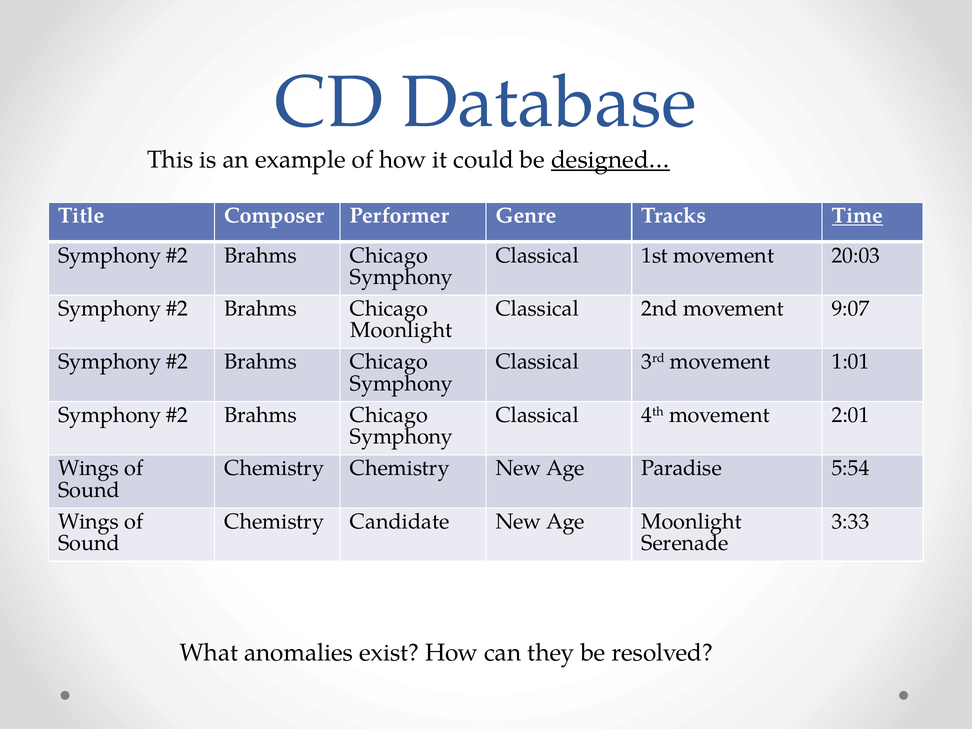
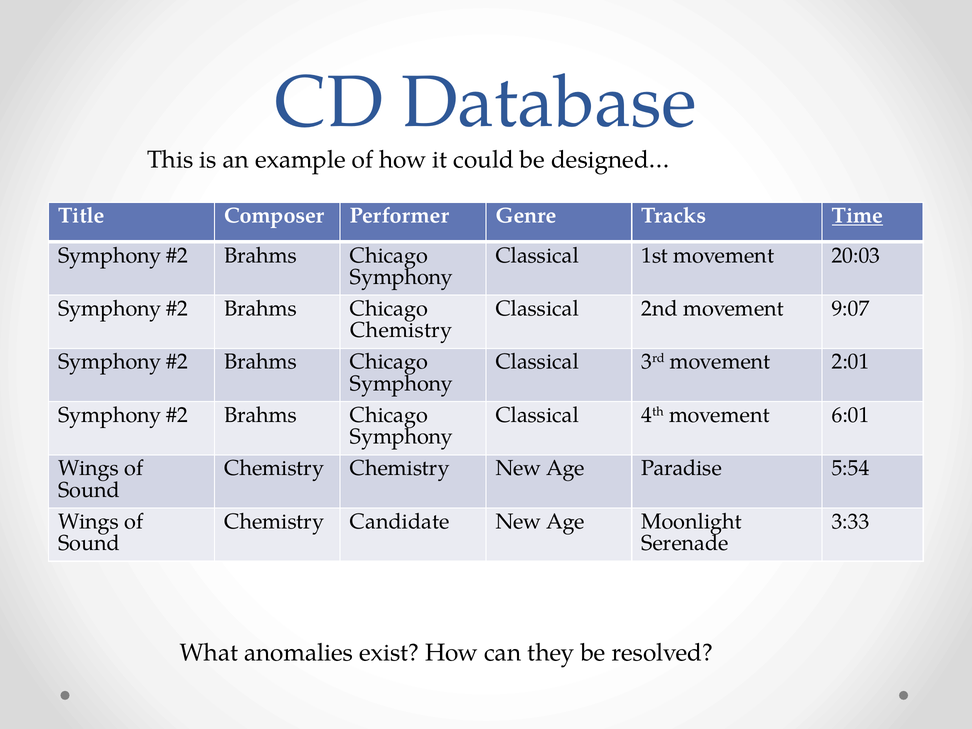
designed… underline: present -> none
Moonlight at (401, 330): Moonlight -> Chemistry
1:01: 1:01 -> 2:01
2:01: 2:01 -> 6:01
